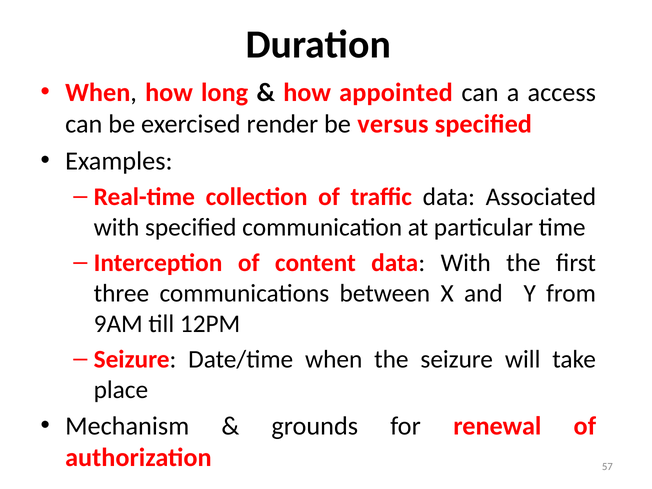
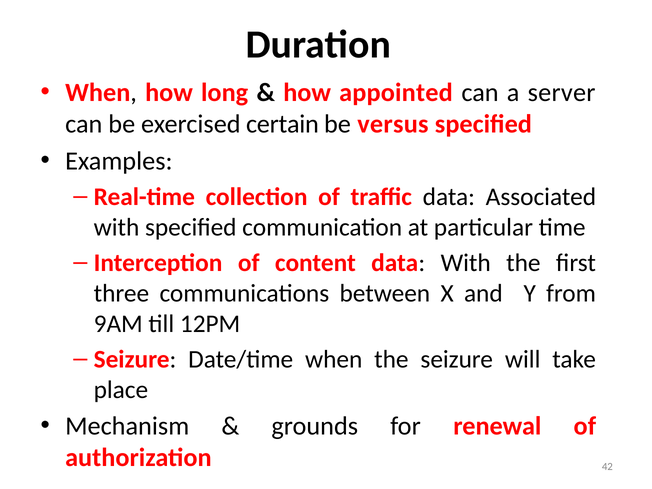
access: access -> server
render: render -> certain
57: 57 -> 42
